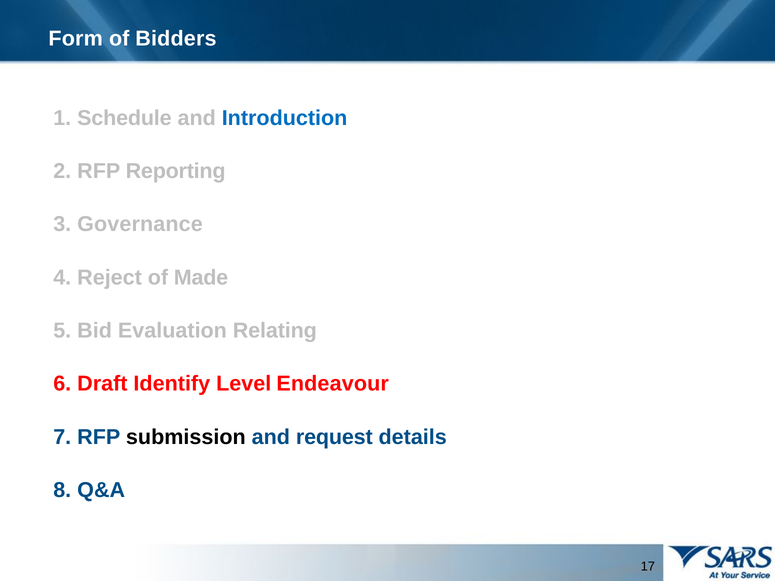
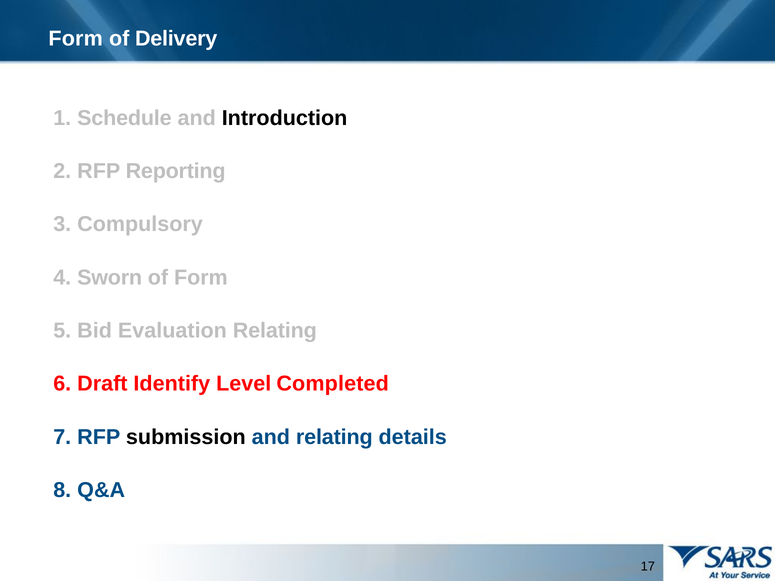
Bidders: Bidders -> Delivery
Introduction colour: blue -> black
Governance: Governance -> Compulsory
Reject: Reject -> Sworn
of Made: Made -> Form
Endeavour: Endeavour -> Completed
and request: request -> relating
